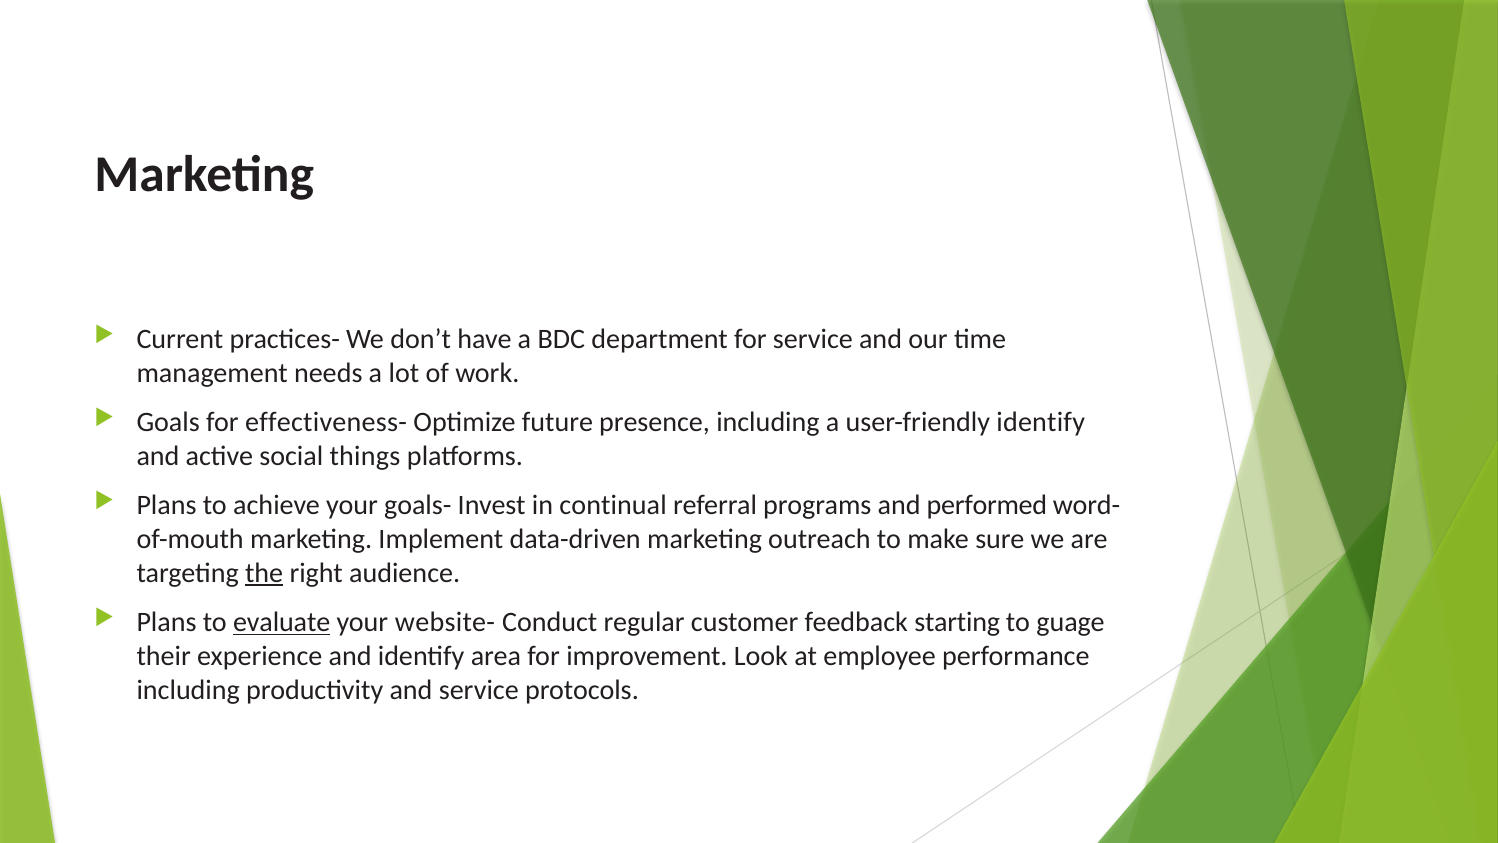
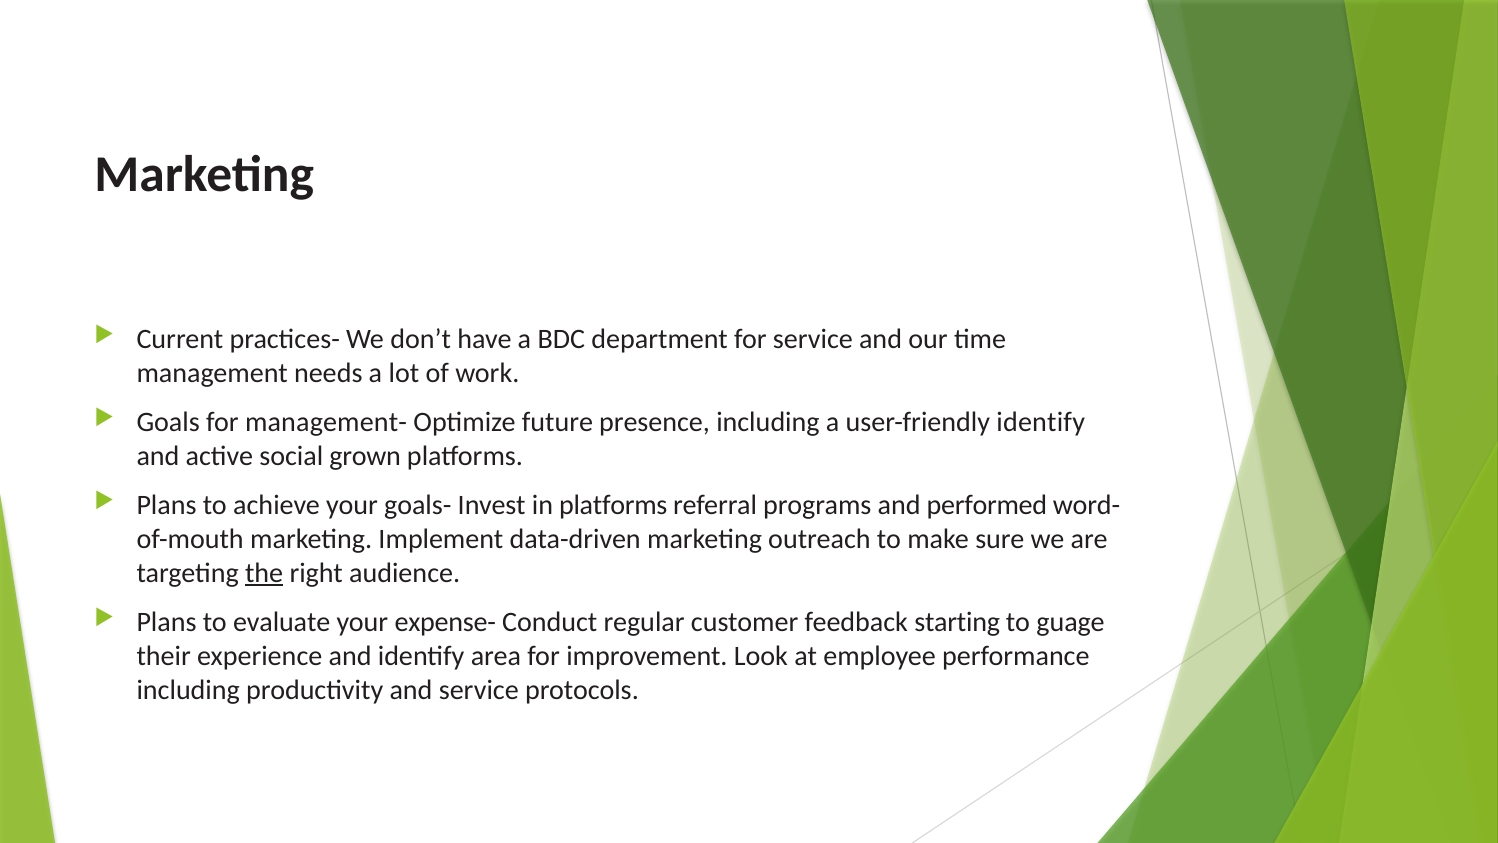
effectiveness-: effectiveness- -> management-
things: things -> grown
in continual: continual -> platforms
evaluate underline: present -> none
website-: website- -> expense-
